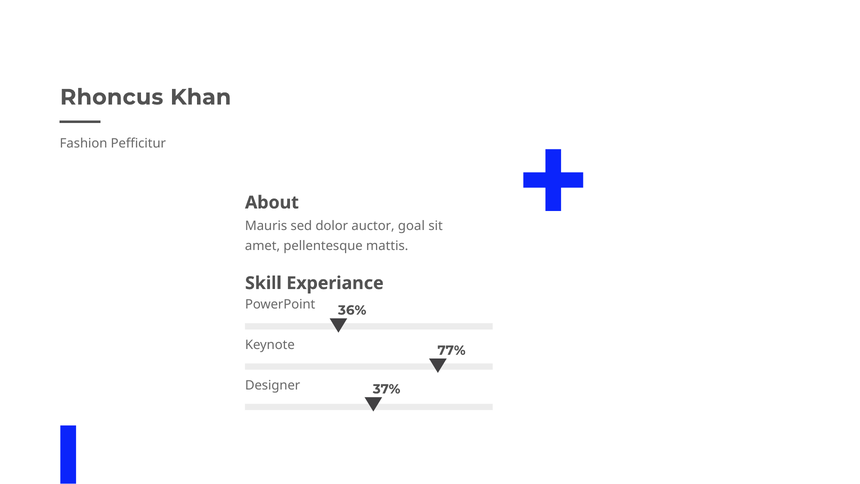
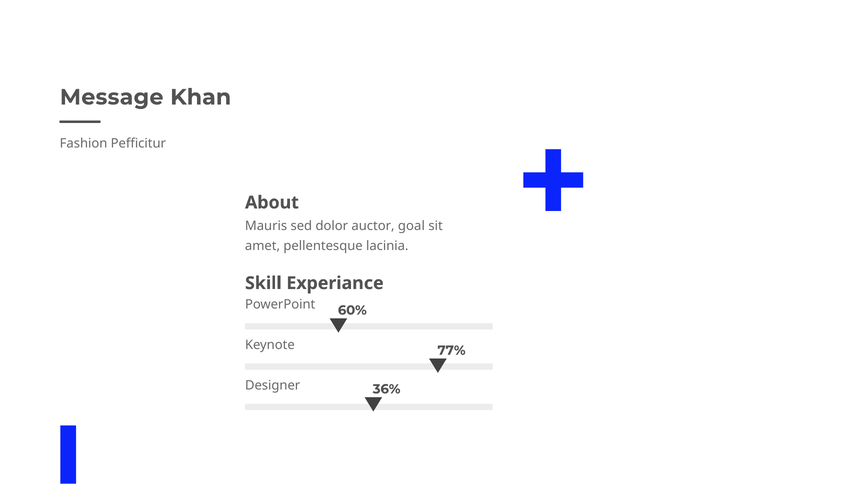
Rhoncus: Rhoncus -> Message
mattis: mattis -> lacinia
36%: 36% -> 60%
37%: 37% -> 36%
